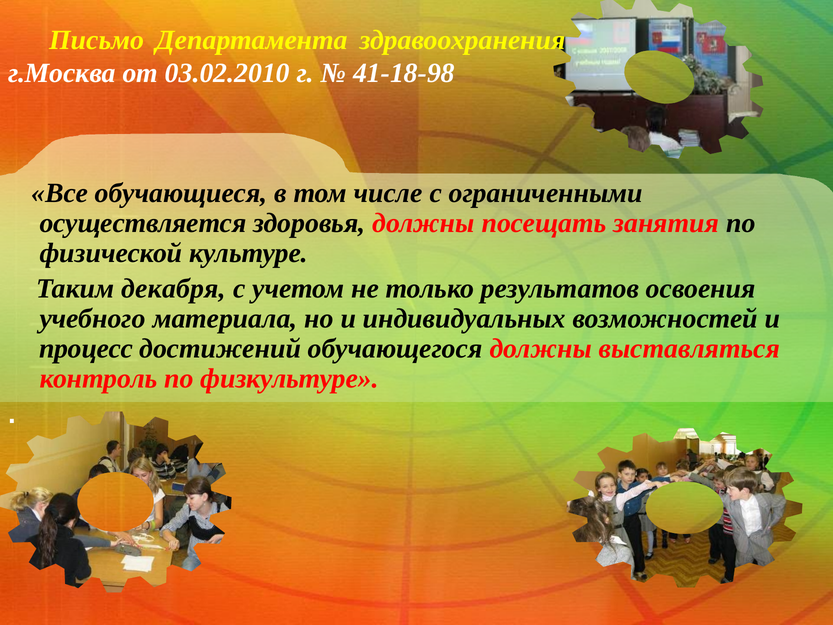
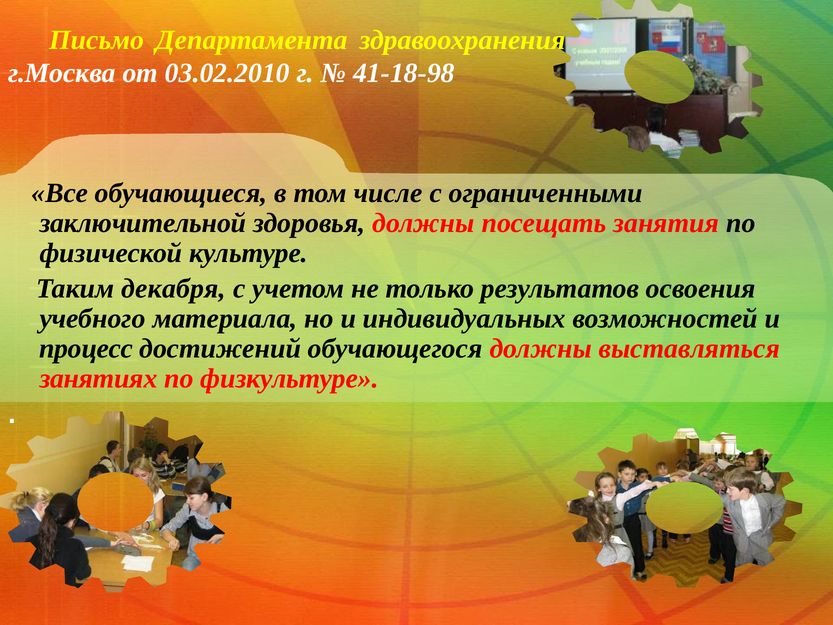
осуществляется: осуществляется -> заключительной
контроль: контроль -> занятиях
